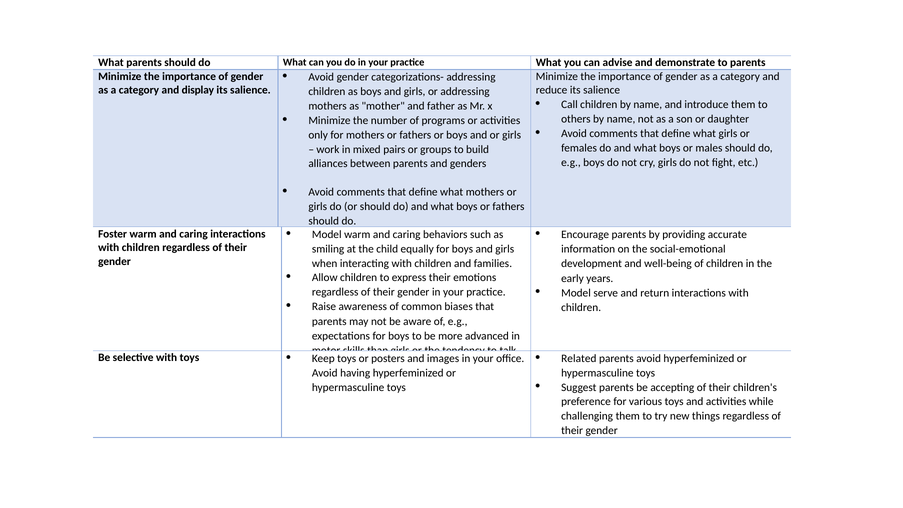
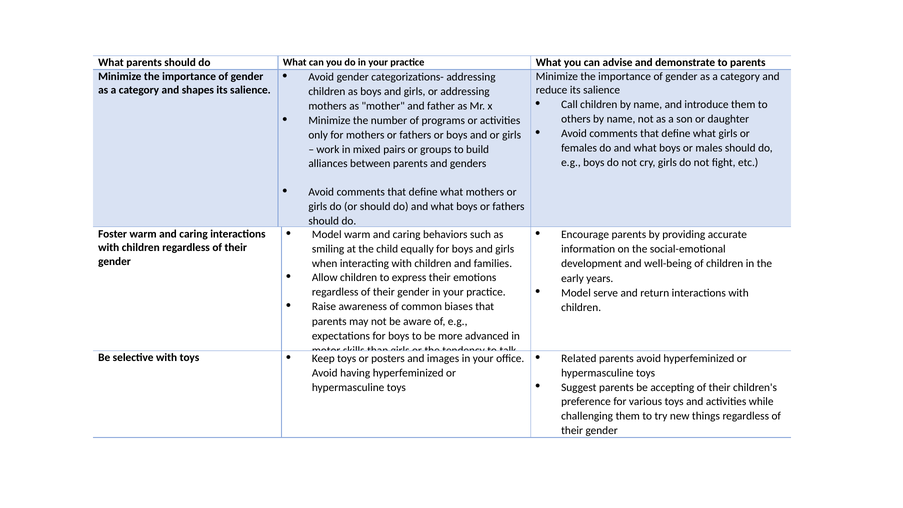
display: display -> shapes
